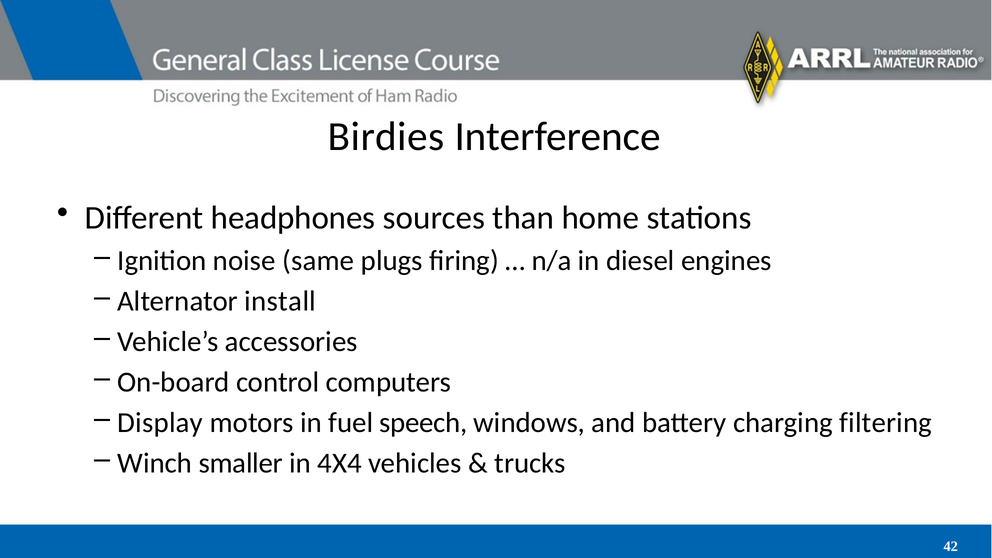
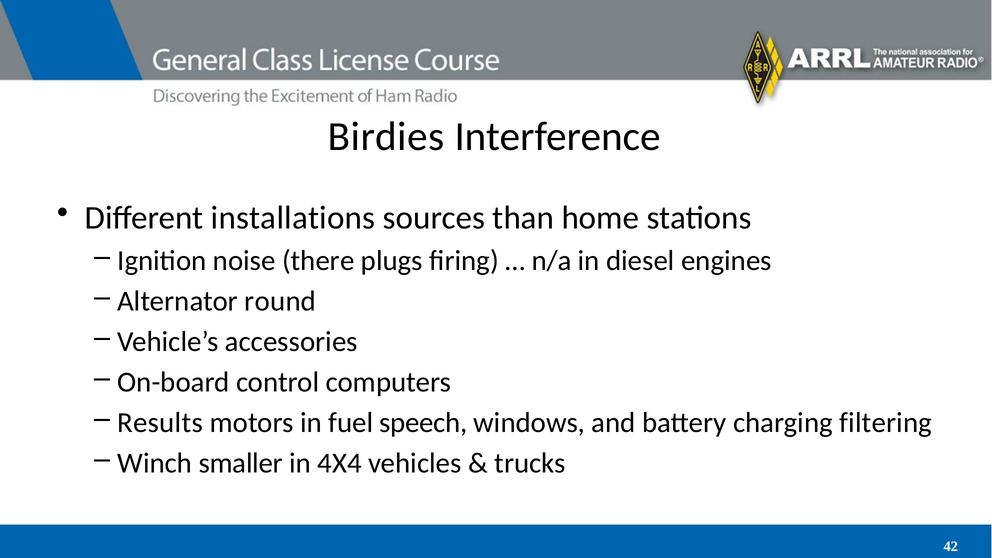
headphones: headphones -> installations
same: same -> there
install: install -> round
Display: Display -> Results
